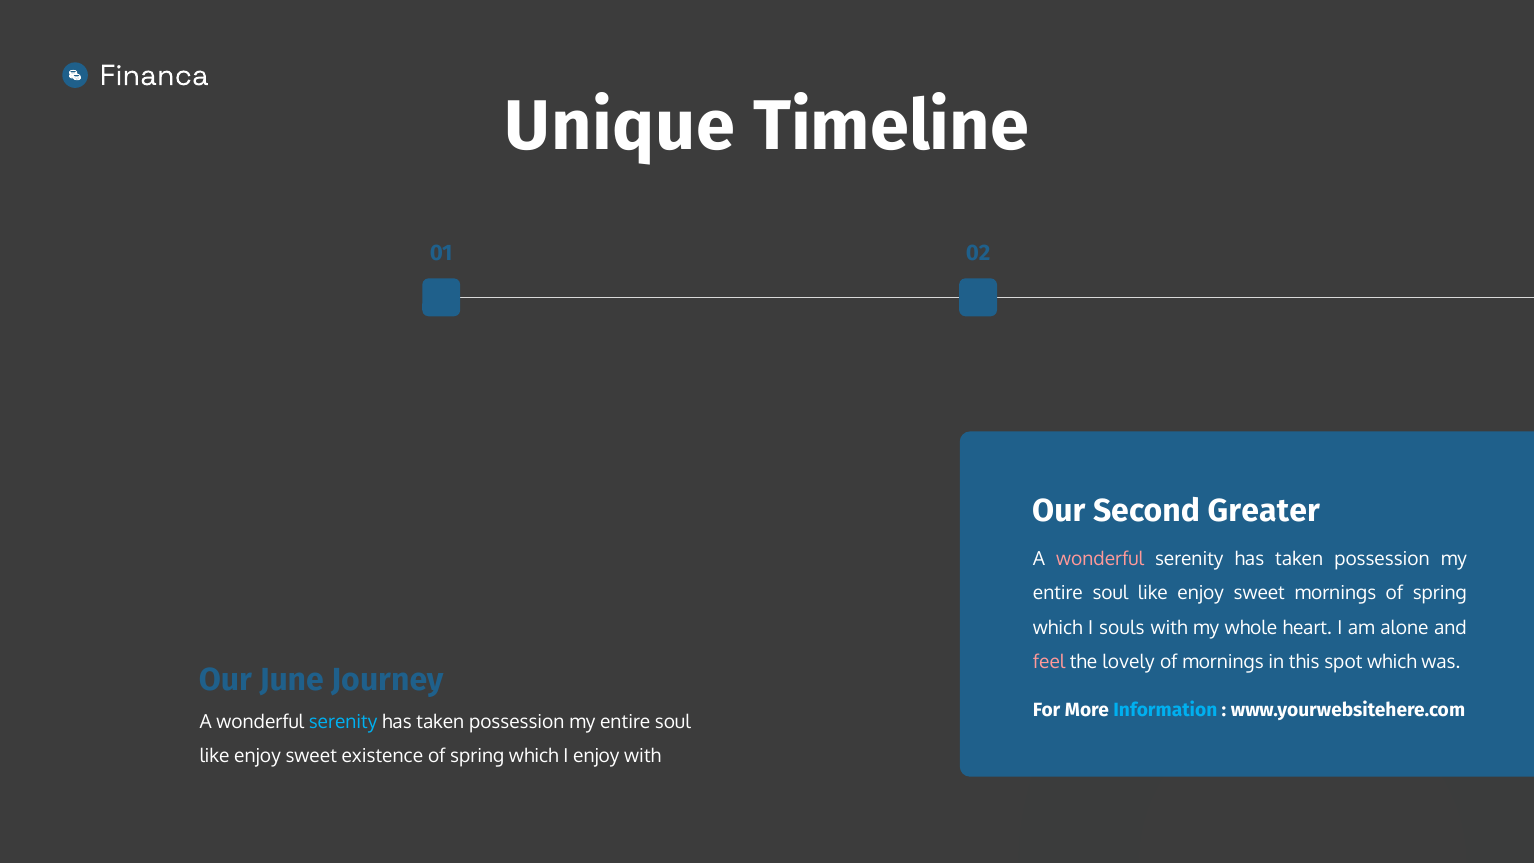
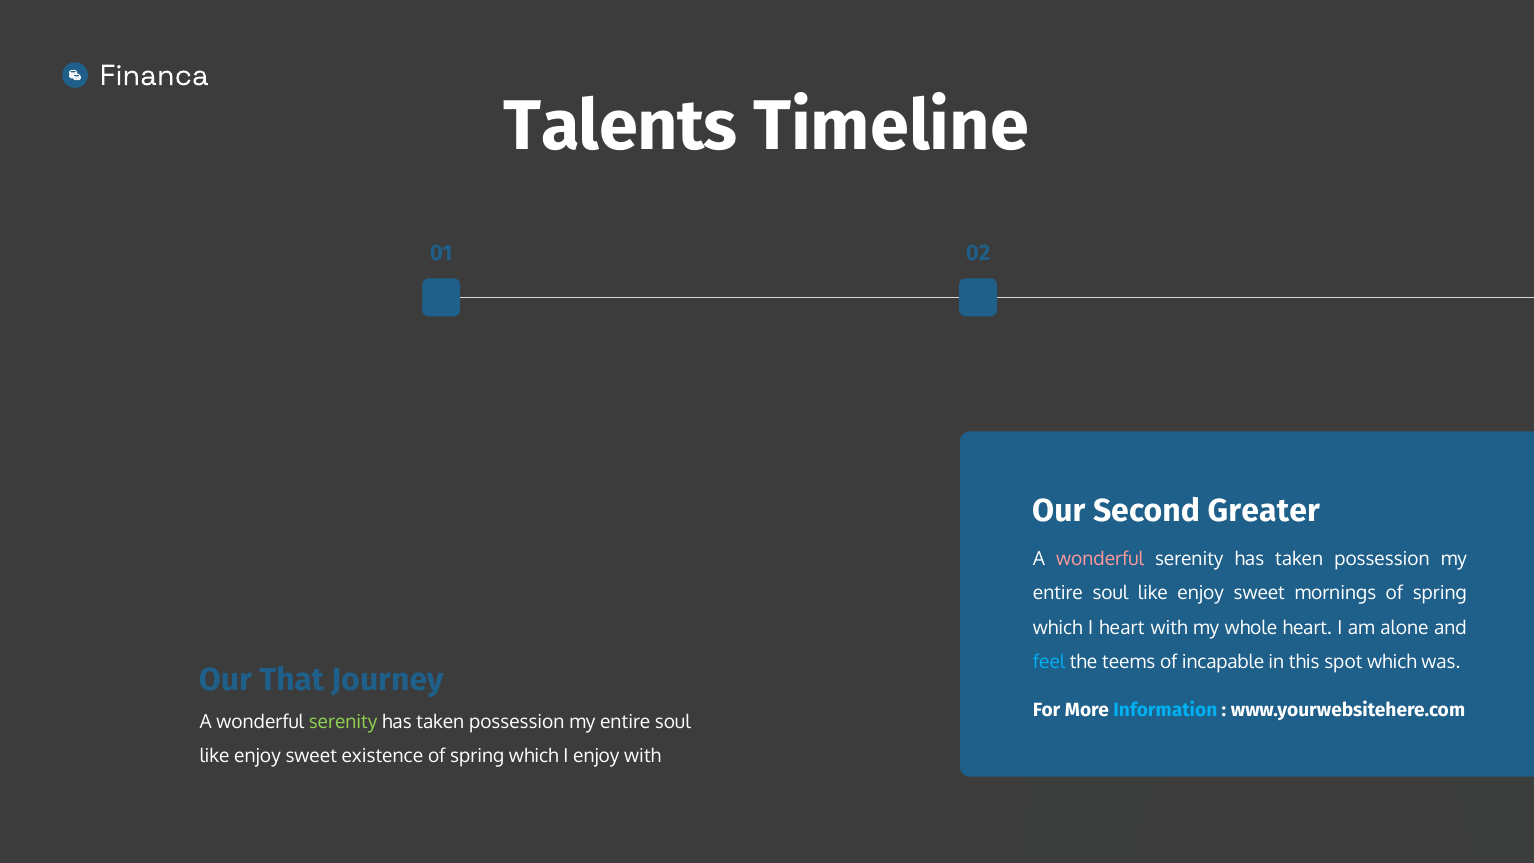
Unique: Unique -> Talents
I souls: souls -> heart
feel colour: pink -> light blue
lovely: lovely -> teems
of mornings: mornings -> incapable
June: June -> That
serenity at (343, 722) colour: light blue -> light green
